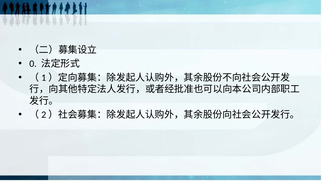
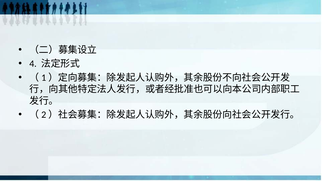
0: 0 -> 4
